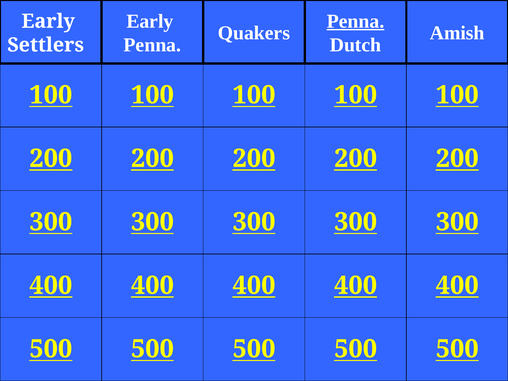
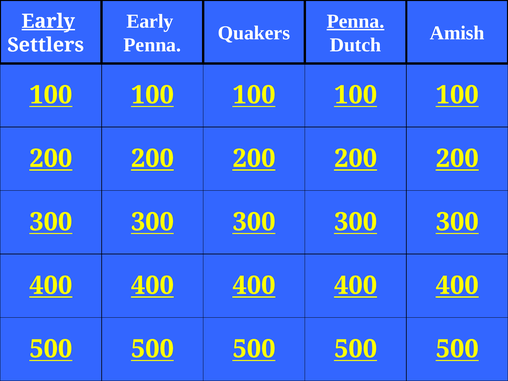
Early at (48, 21) underline: none -> present
